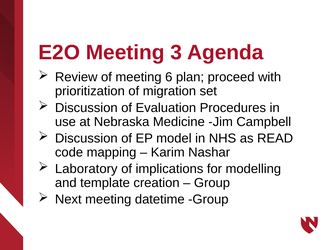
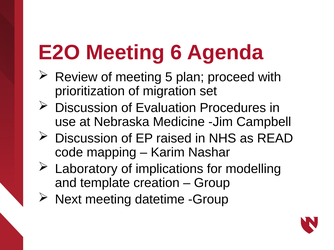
3: 3 -> 6
6: 6 -> 5
model: model -> raised
